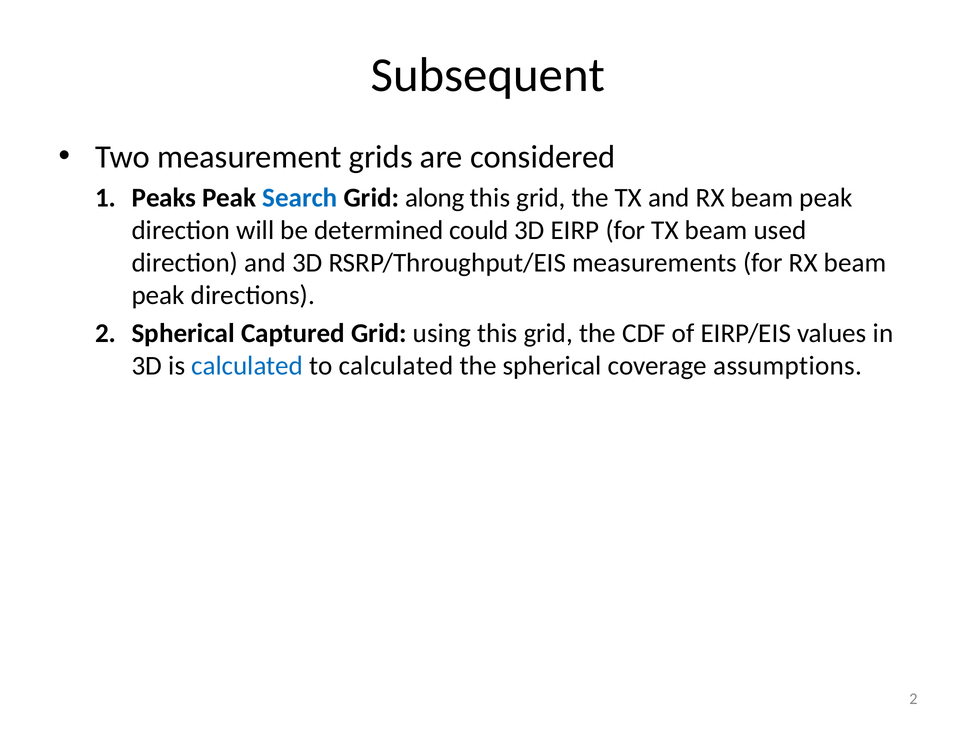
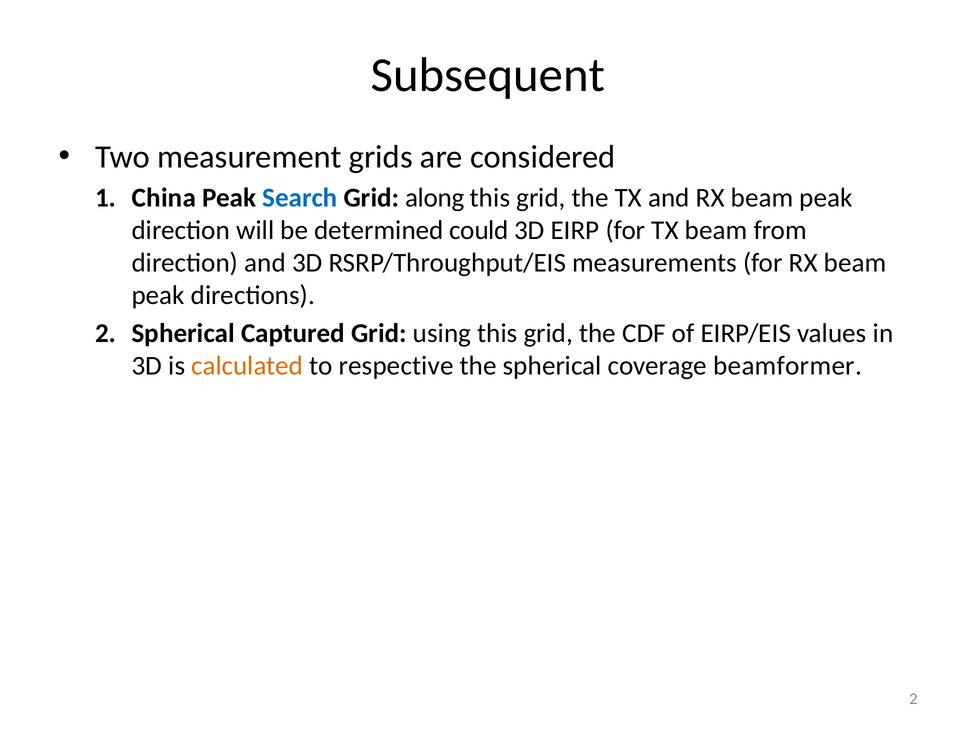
Peaks: Peaks -> China
used: used -> from
calculated at (247, 366) colour: blue -> orange
to calculated: calculated -> respective
assumptions: assumptions -> beamformer
